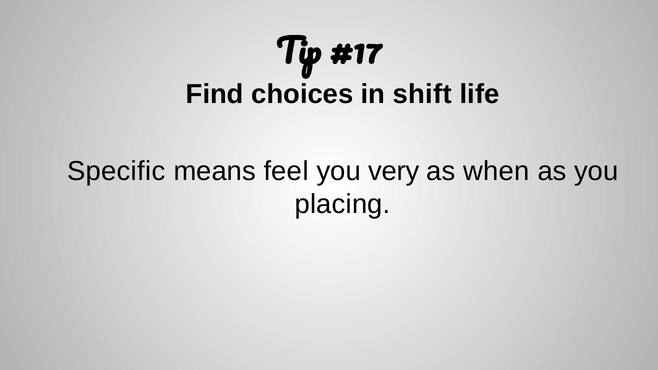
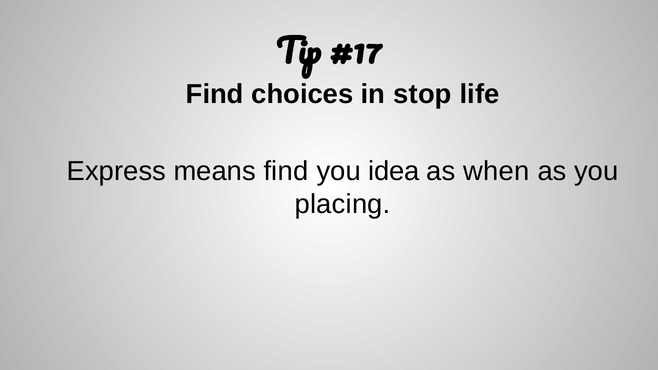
shift: shift -> stop
Specific: Specific -> Express
means feel: feel -> find
very: very -> idea
